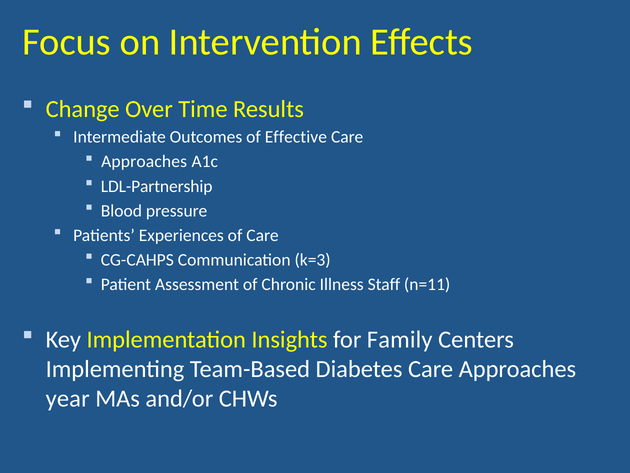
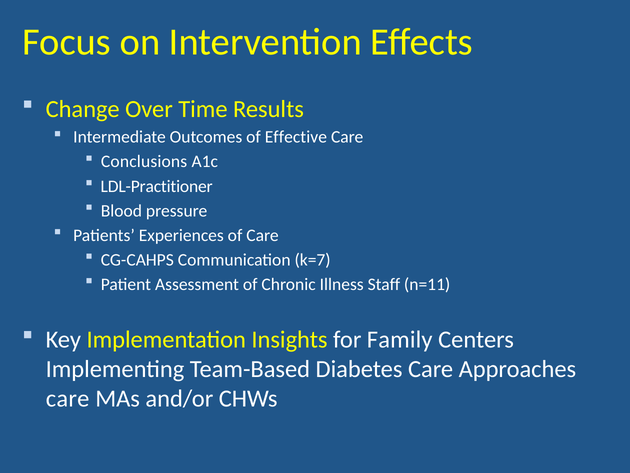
Approaches at (144, 162): Approaches -> Conclusions
LDL-Partnership: LDL-Partnership -> LDL-Practitioner
k=3: k=3 -> k=7
year at (68, 398): year -> care
